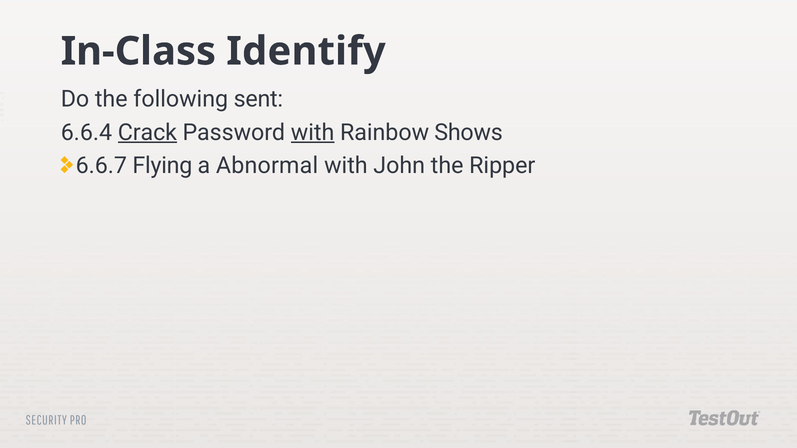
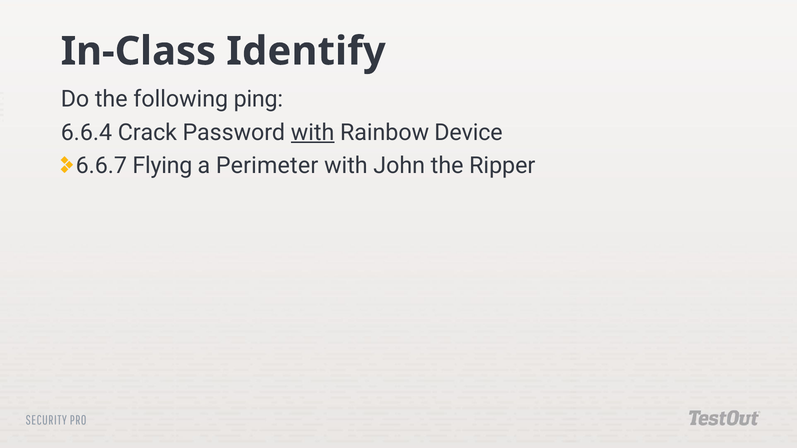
sent: sent -> ping
Crack underline: present -> none
Shows: Shows -> Device
Abnormal: Abnormal -> Perimeter
